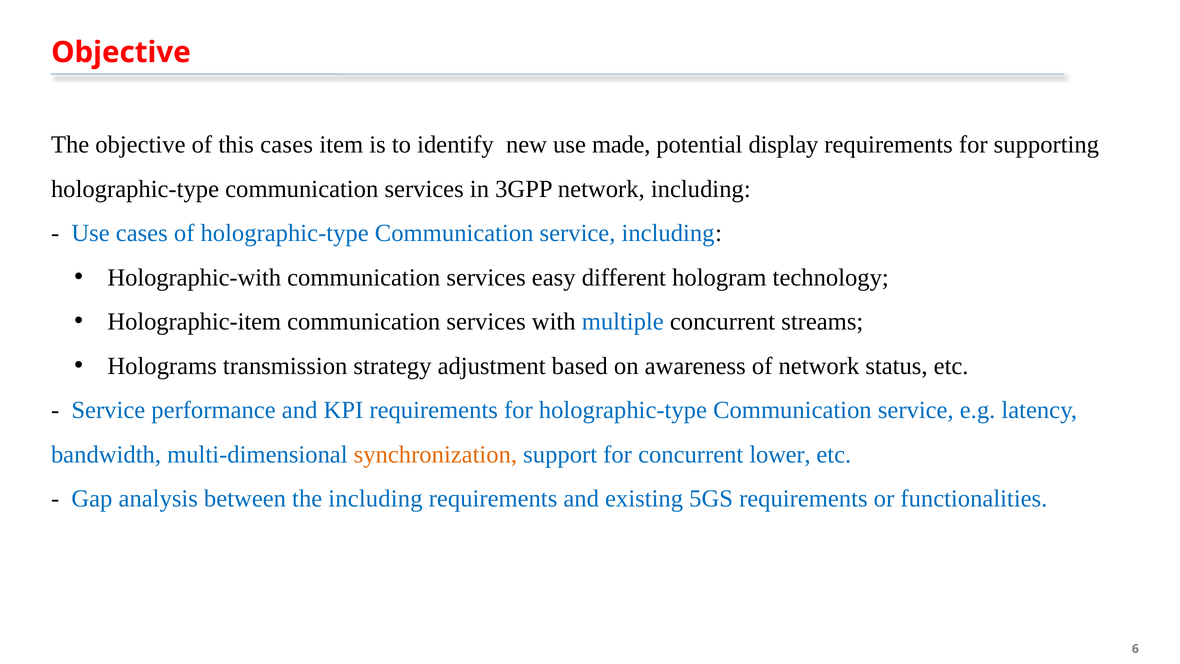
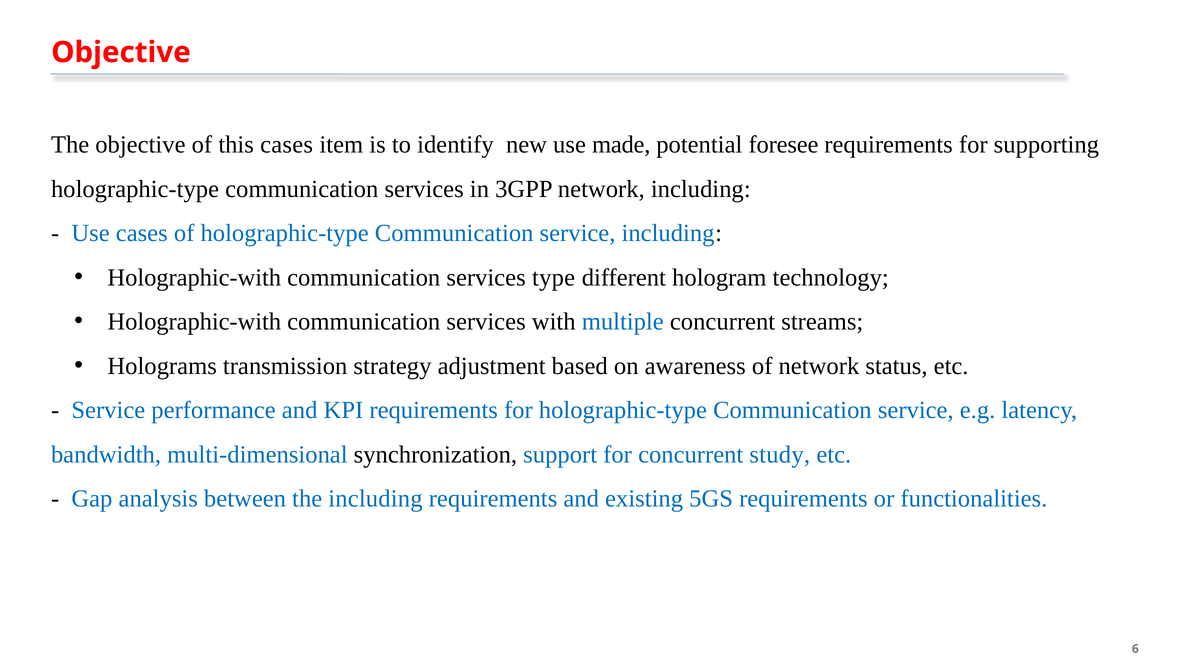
display: display -> foresee
easy: easy -> type
Holographic-item at (194, 322): Holographic-item -> Holographic-with
synchronization colour: orange -> black
lower: lower -> study
